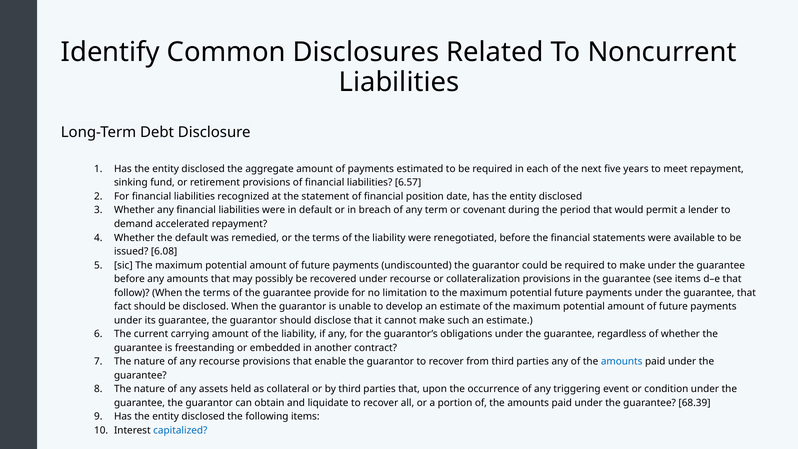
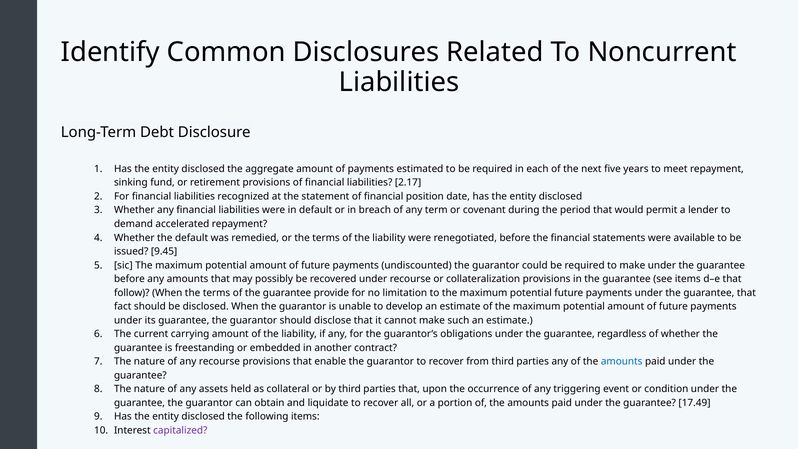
6.57: 6.57 -> 2.17
6.08: 6.08 -> 9.45
68.39: 68.39 -> 17.49
capitalized colour: blue -> purple
